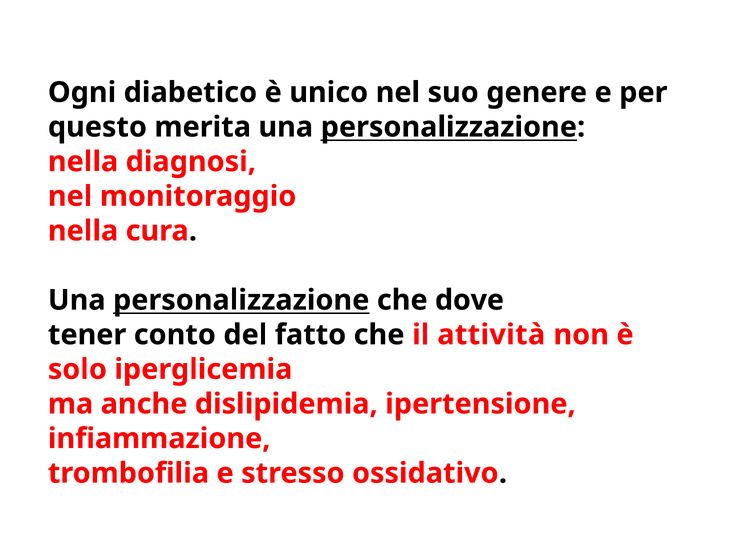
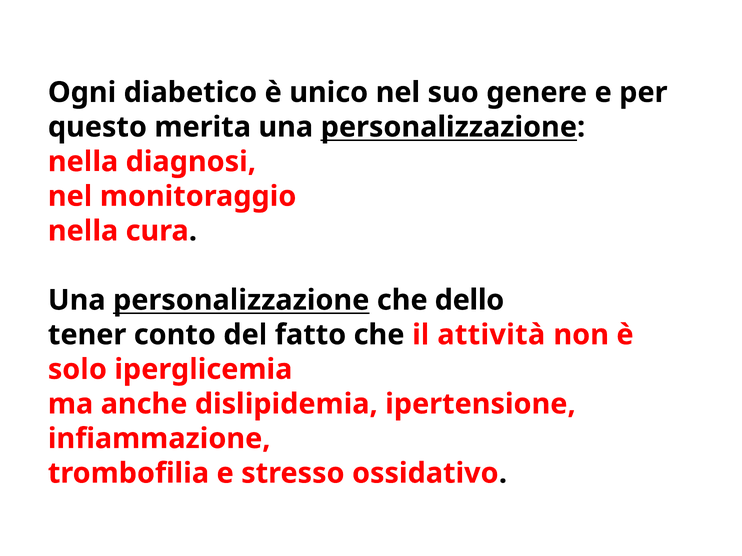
dove: dove -> dello
